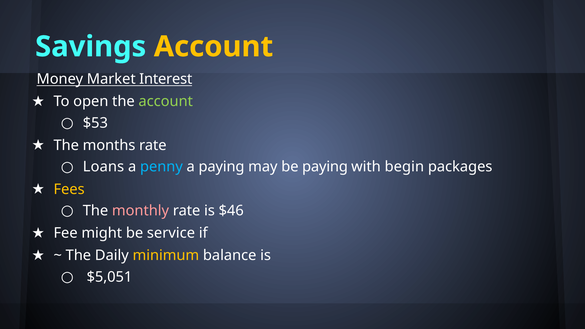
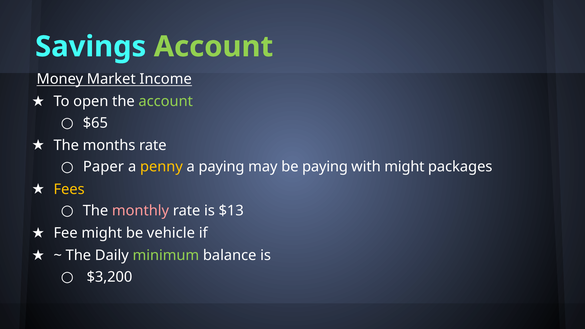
Account at (214, 47) colour: yellow -> light green
Interest: Interest -> Income
$53: $53 -> $65
Loans: Loans -> Paper
penny colour: light blue -> yellow
with begin: begin -> might
$46: $46 -> $13
service: service -> vehicle
minimum colour: yellow -> light green
$5,051: $5,051 -> $3,200
